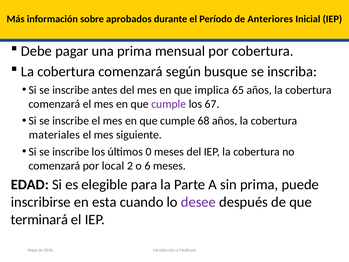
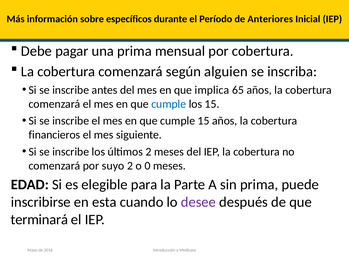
aprobados: aprobados -> específicos
busque: busque -> alguien
cumple at (169, 104) colour: purple -> blue
los 67: 67 -> 15
cumple 68: 68 -> 15
materiales: materiales -> financieros
últimos 0: 0 -> 2
local: local -> suyo
6: 6 -> 0
